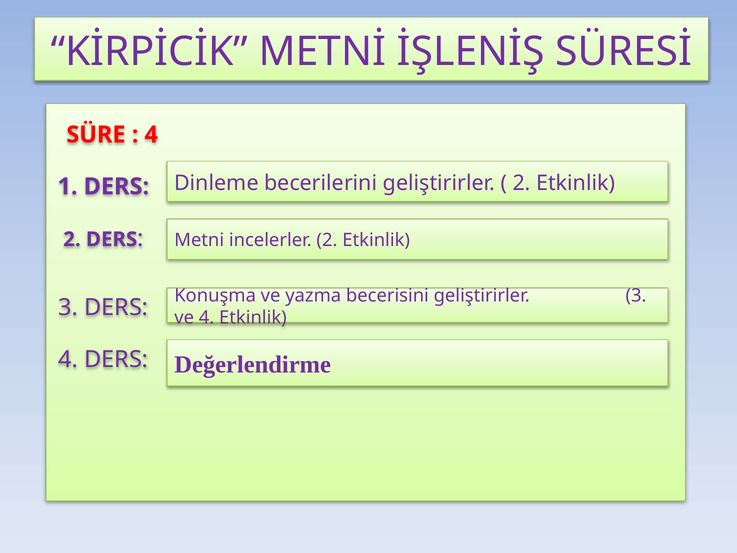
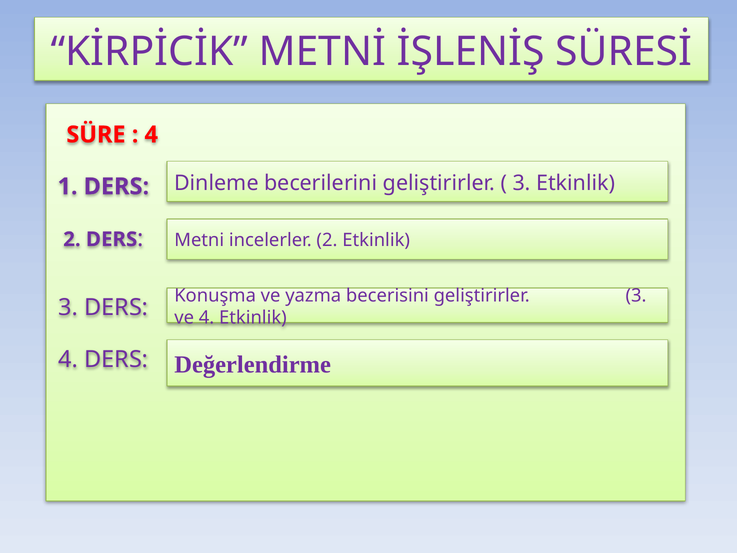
2 at (522, 183): 2 -> 3
